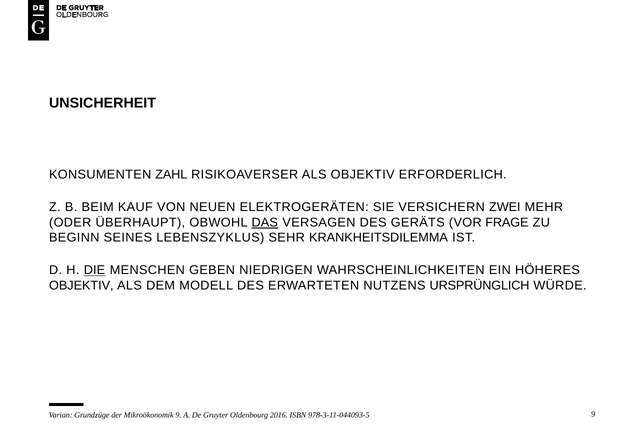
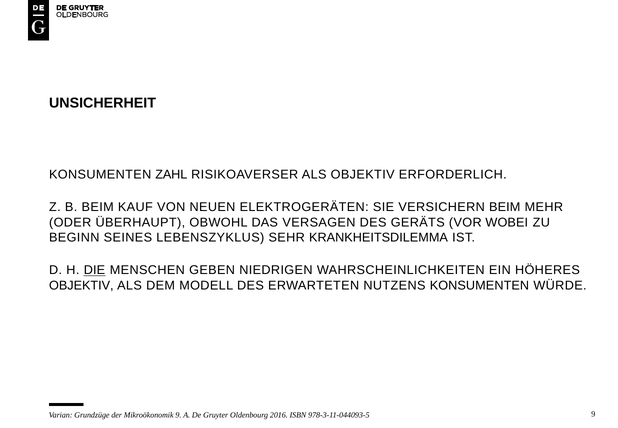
VERSICHERN ZWEI: ZWEI -> BEIM
DAS underline: present -> none
FRAGE: FRAGE -> WOBEI
NUTZENS URSPRÜNGLICH: URSPRÜNGLICH -> KONSUMENTEN
